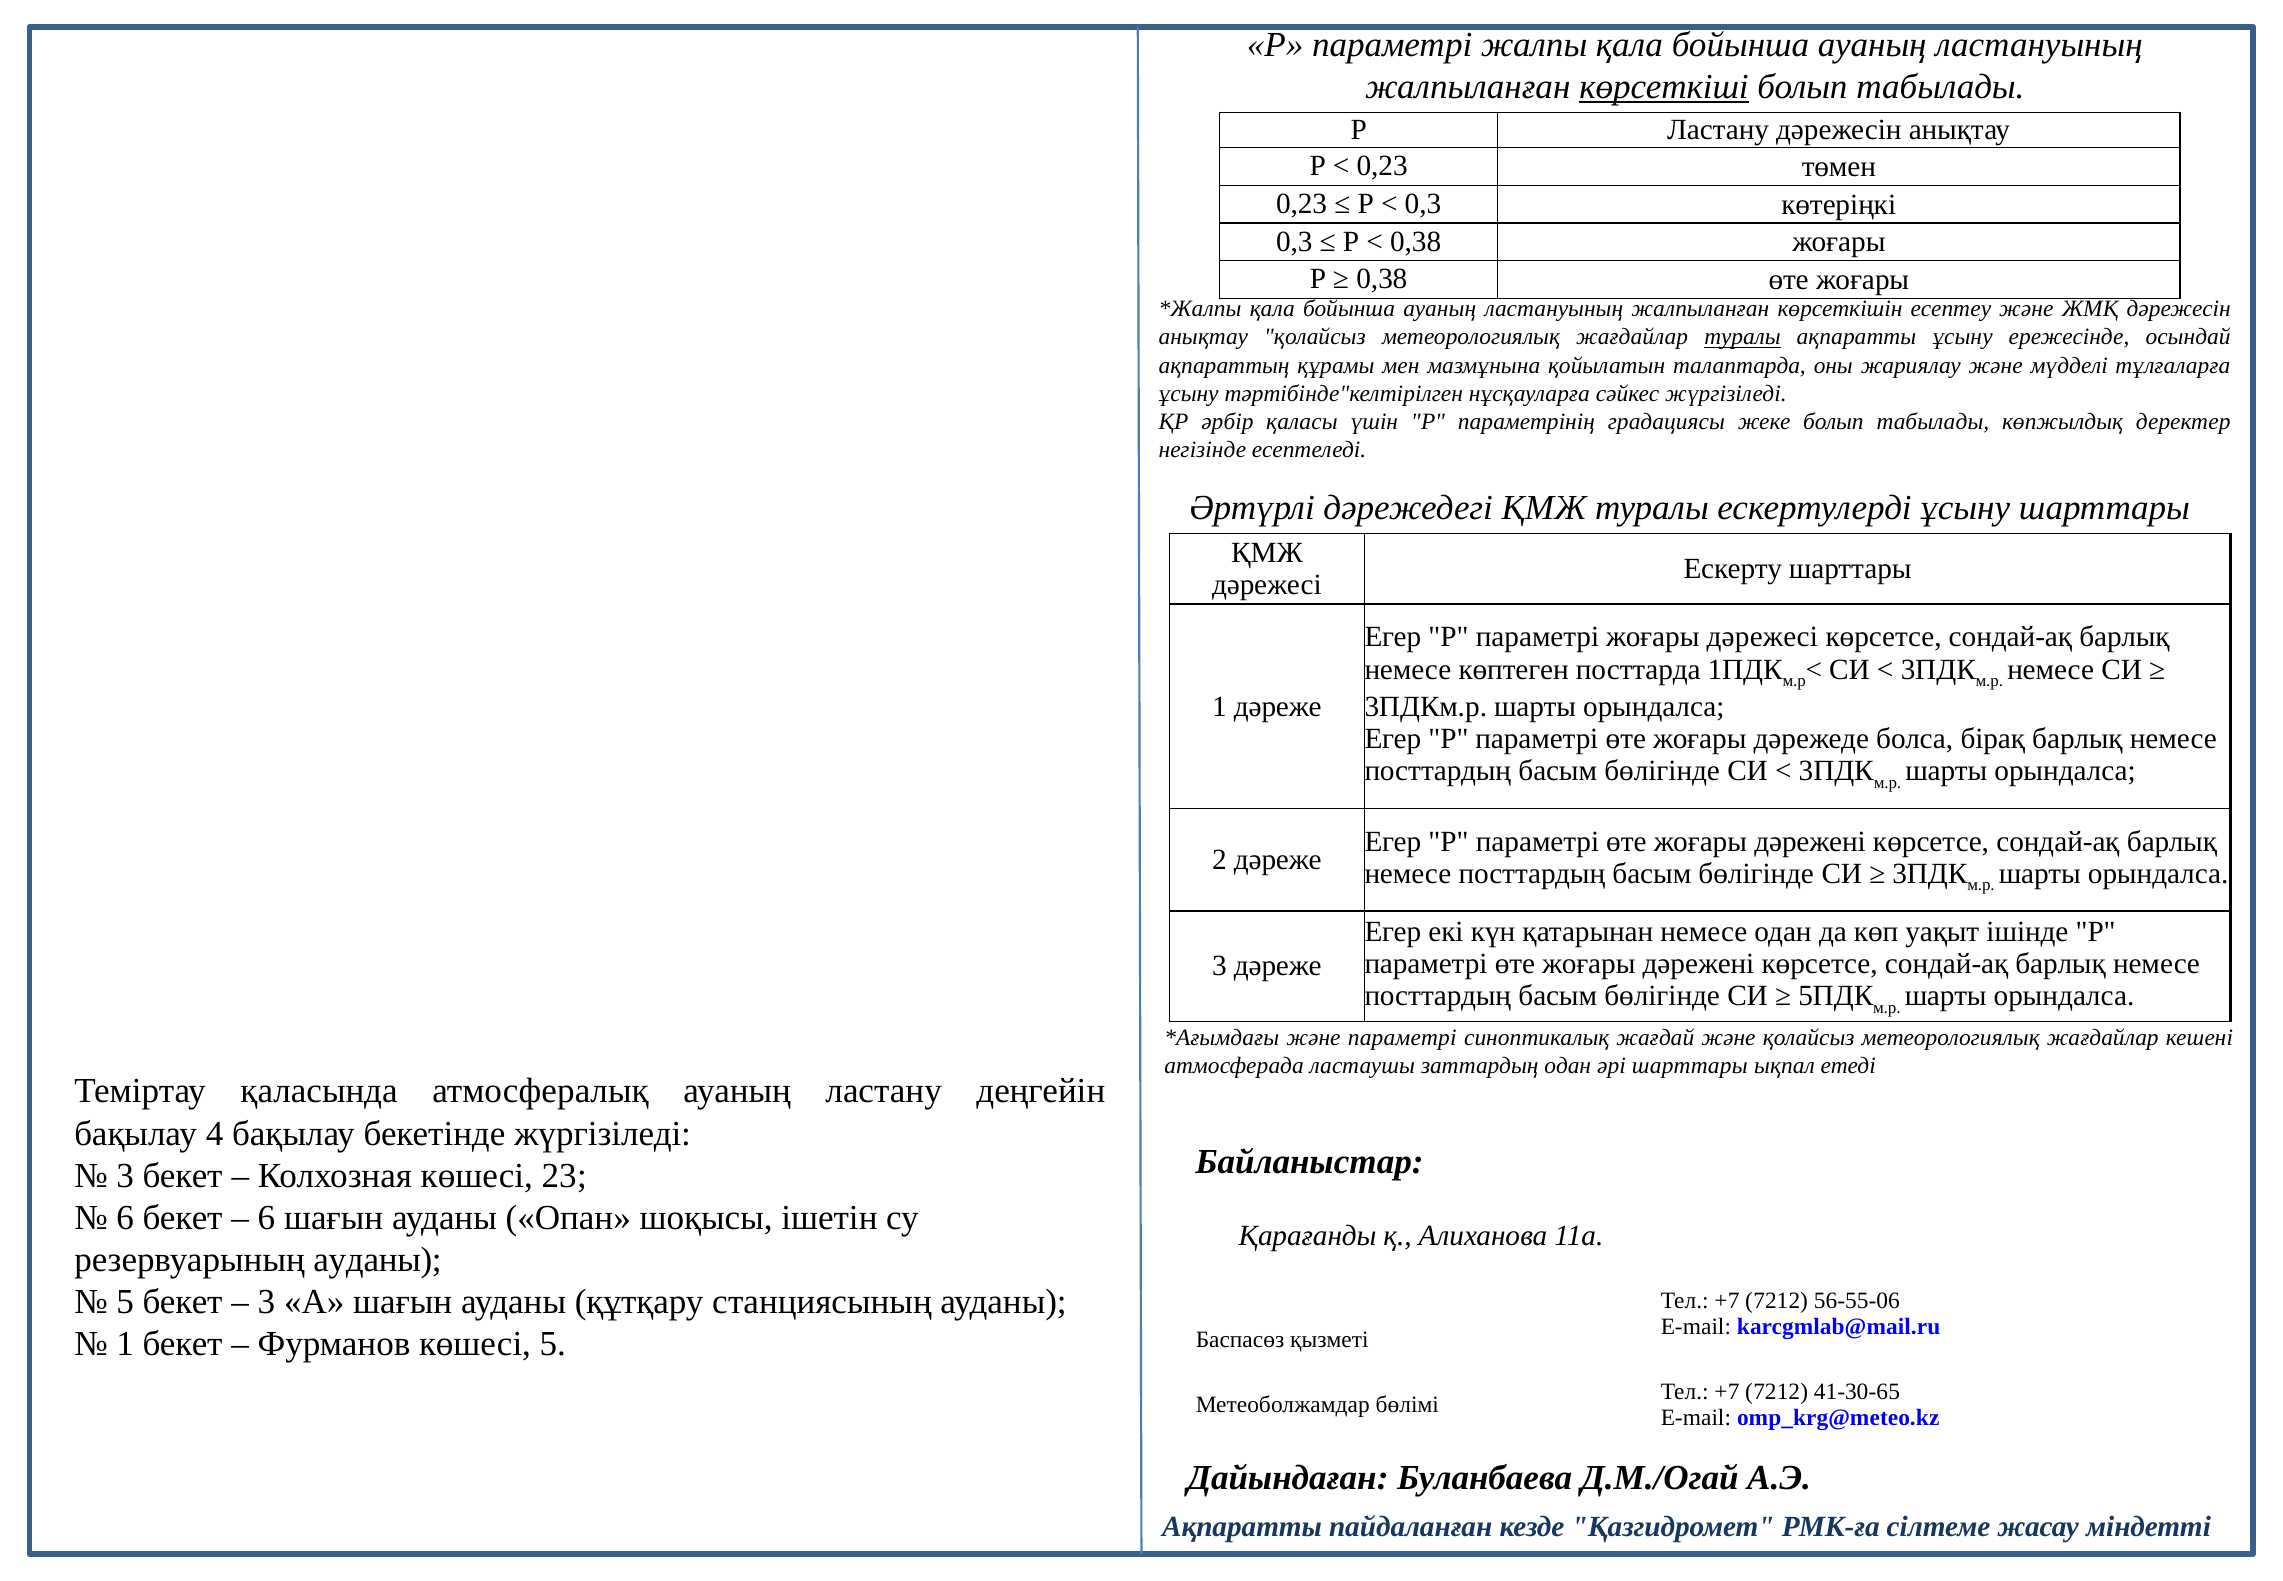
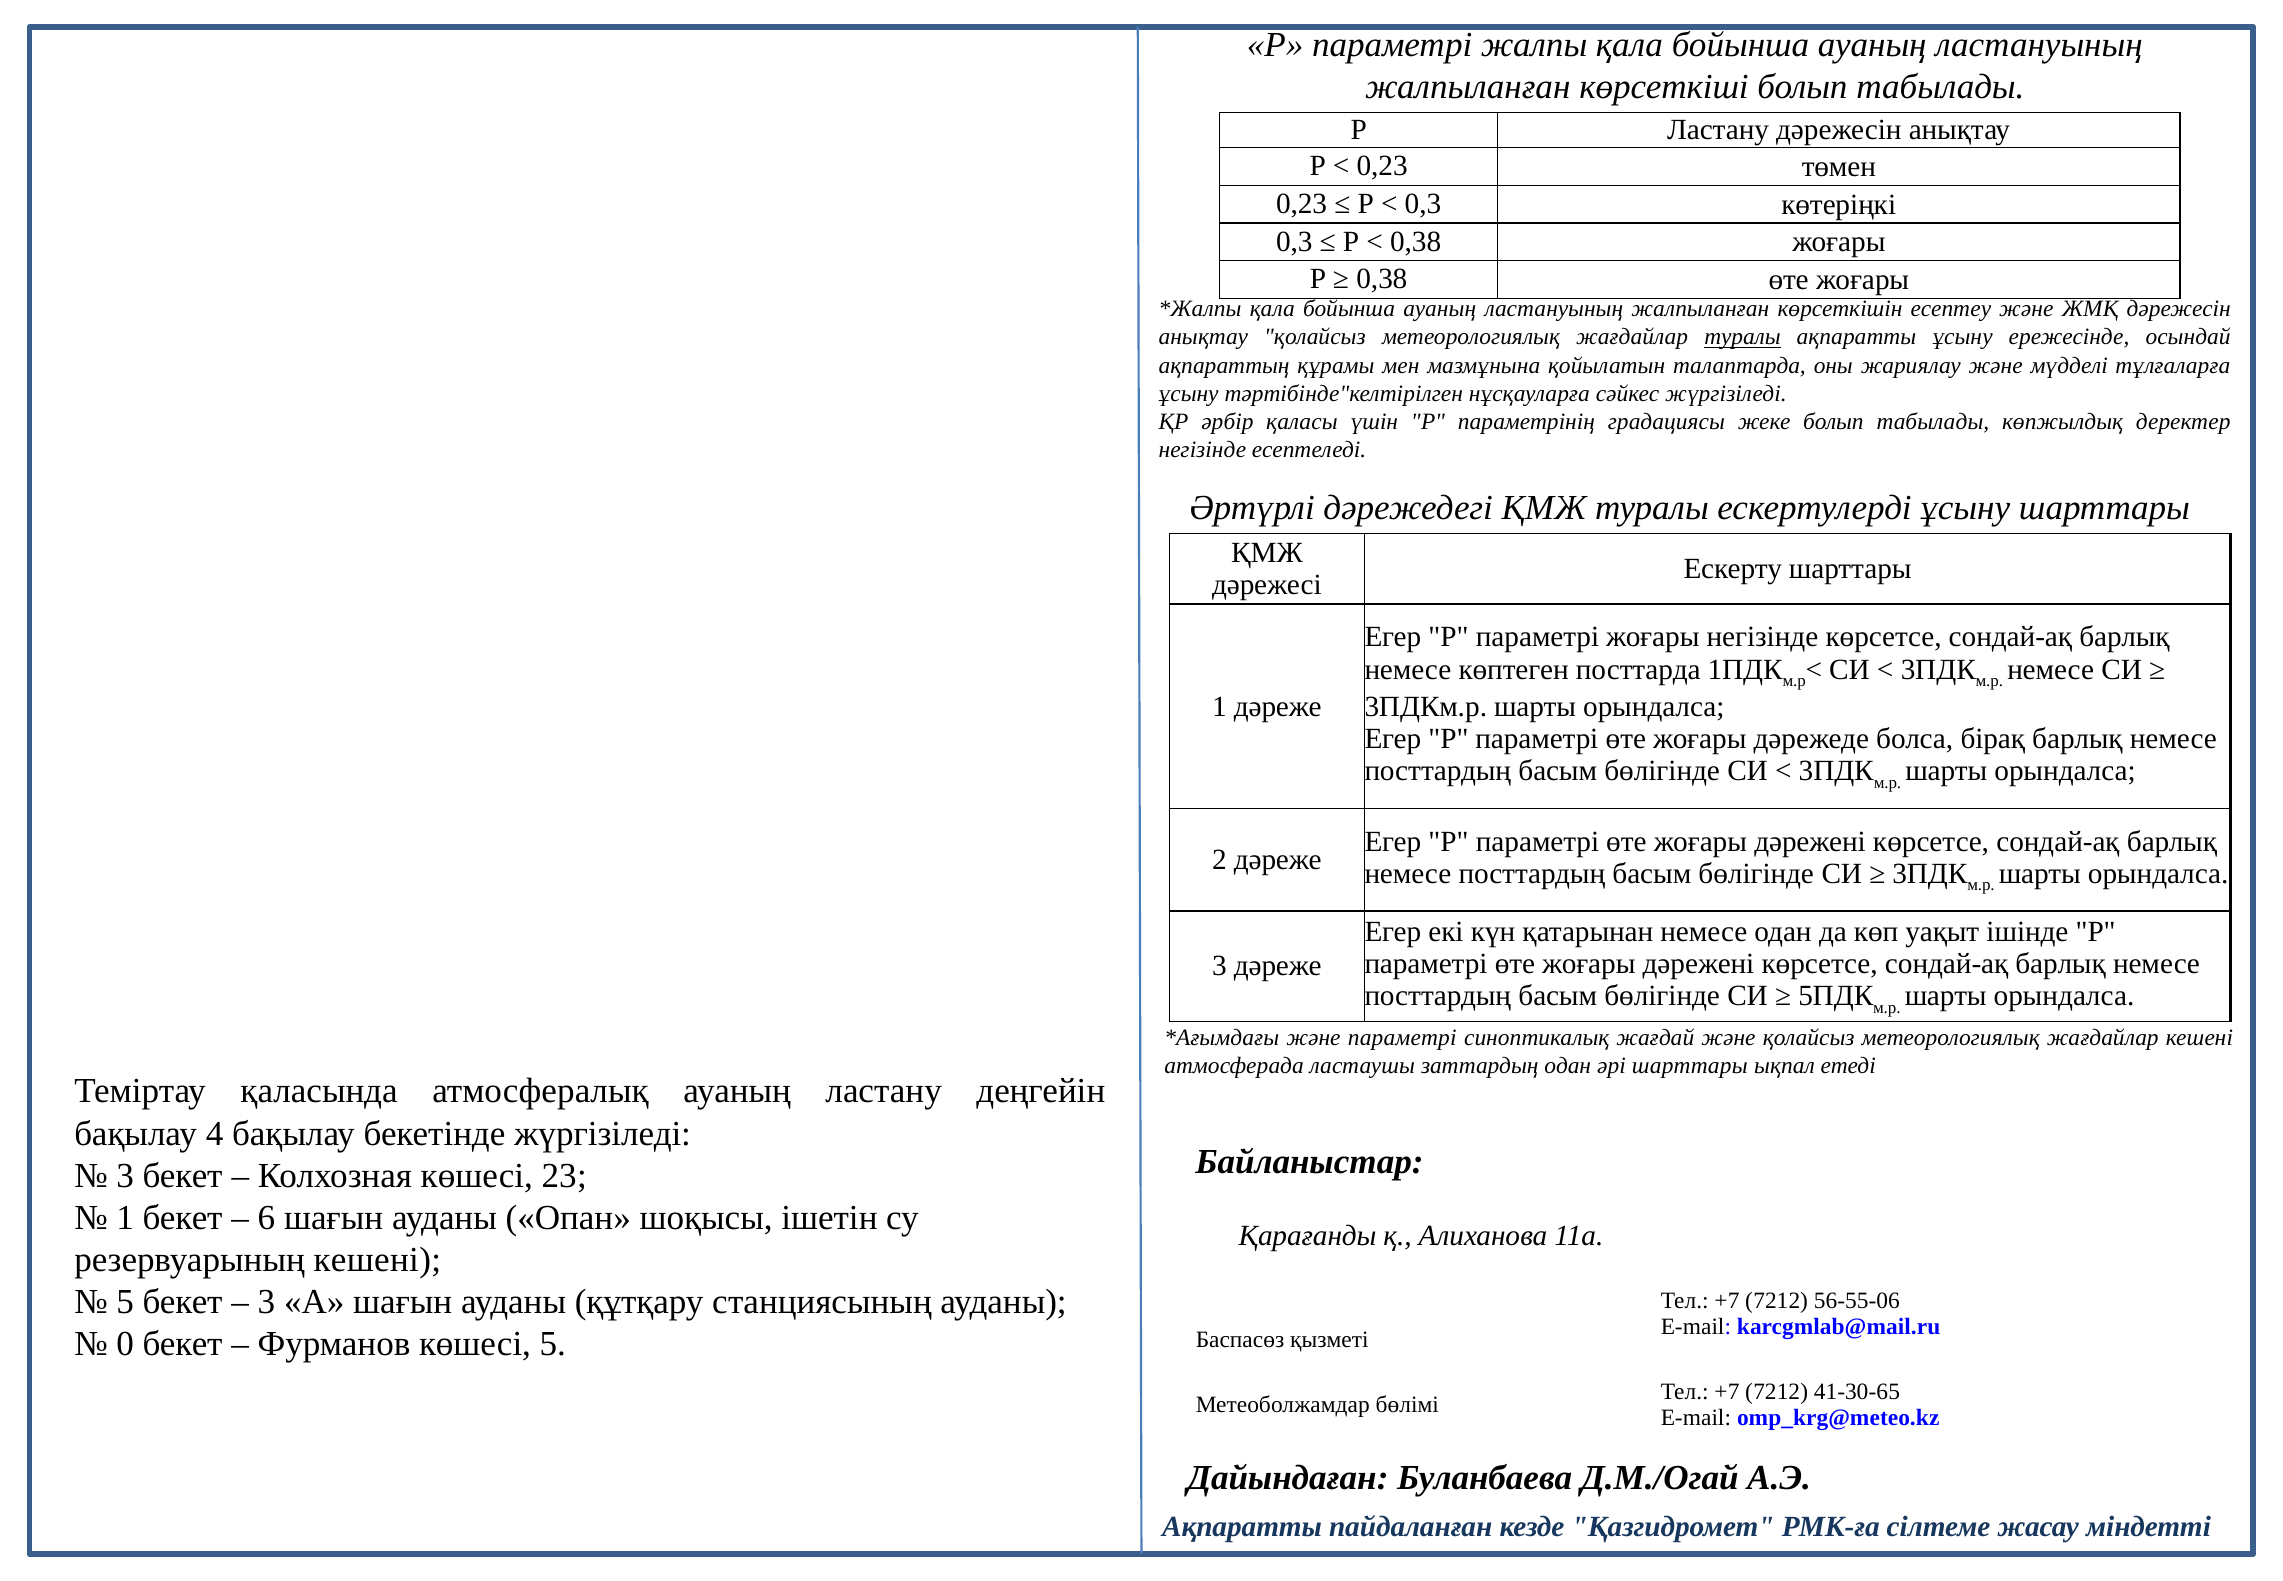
көрсеткіші underline: present -> none
жоғары дәрежесі: дәрежесі -> негізінде
6 at (125, 1217): 6 -> 1
резервуарының ауданы: ауданы -> кешені
1 at (125, 1344): 1 -> 0
